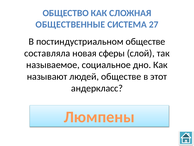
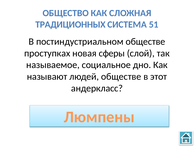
ОБЩЕСТВЕННЫЕ: ОБЩЕСТВЕННЫЕ -> ТРАДИЦИОННЫХ
27: 27 -> 51
составляла: составляла -> проступках
